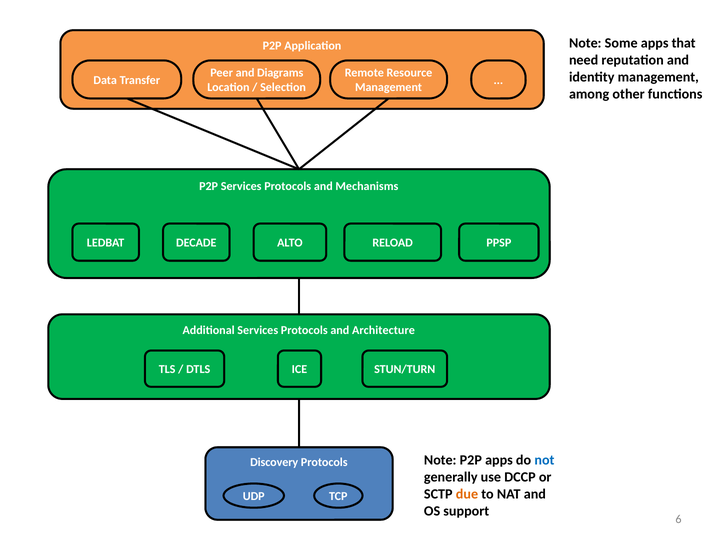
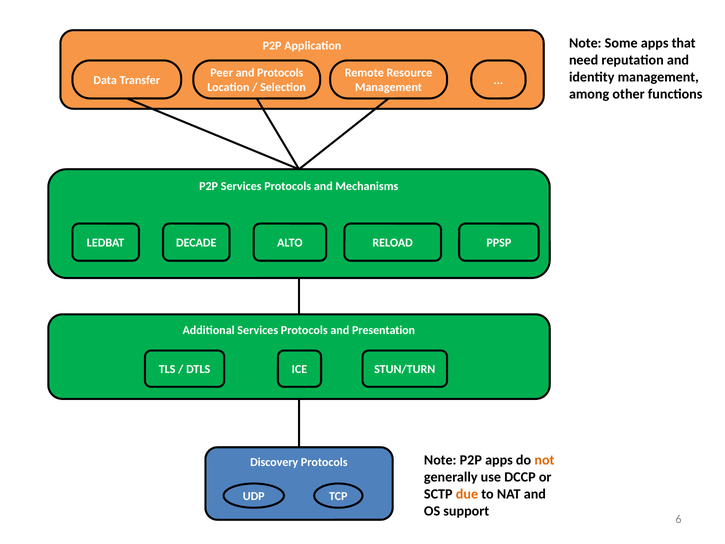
and Diagrams: Diagrams -> Protocols
Architecture: Architecture -> Presentation
not colour: blue -> orange
